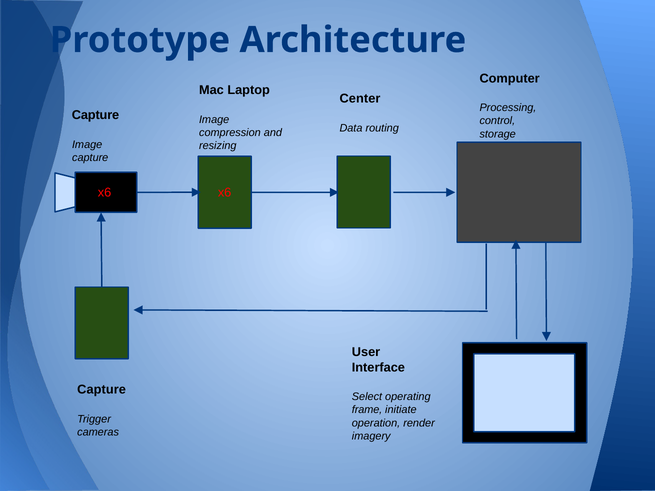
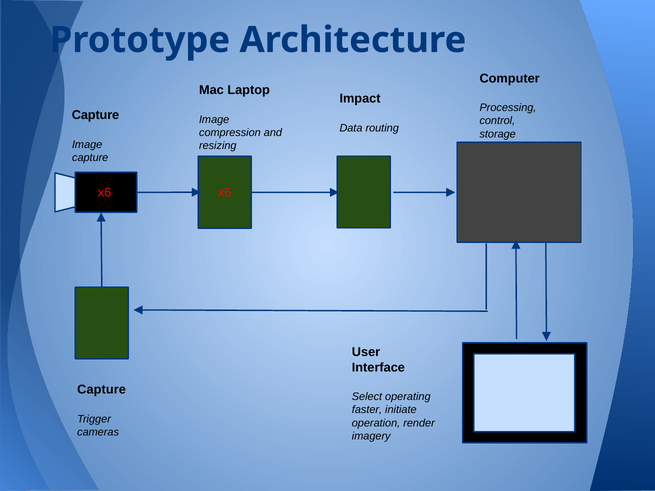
Center: Center -> Impact
frame: frame -> faster
